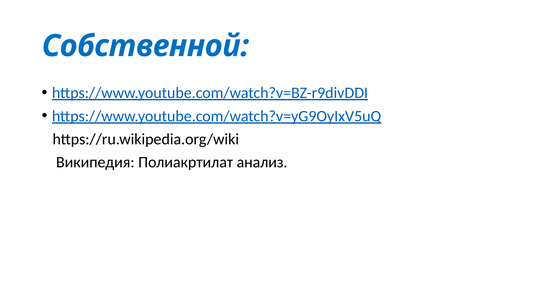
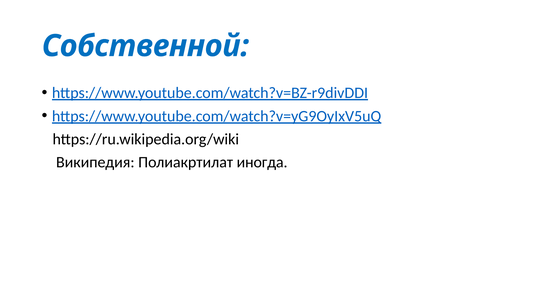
анализ: анализ -> иногда
